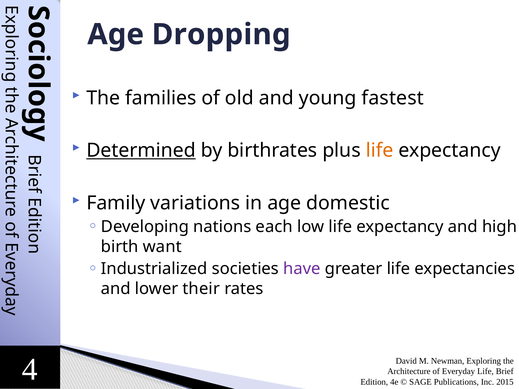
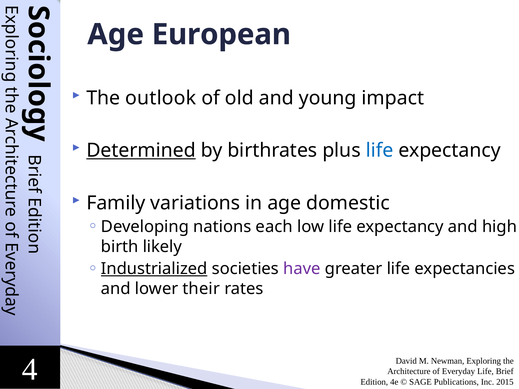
Dropping: Dropping -> European
families: families -> outlook
fastest: fastest -> impact
life at (380, 151) colour: orange -> blue
want: want -> likely
Industrialized underline: none -> present
